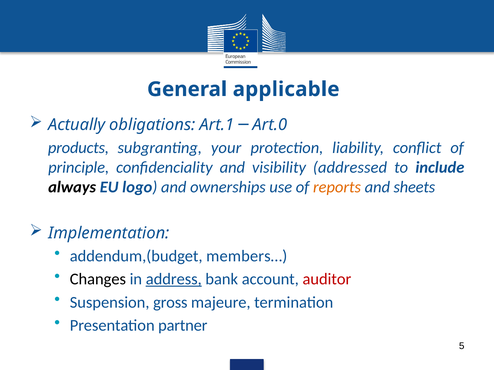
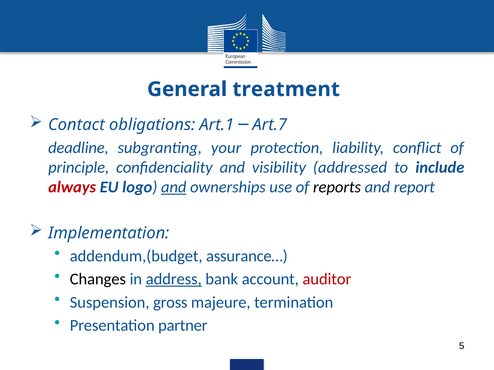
applicable: applicable -> treatment
Actually: Actually -> Contact
Art.0: Art.0 -> Art.7
products: products -> deadline
always colour: black -> red
and at (174, 187) underline: none -> present
reports colour: orange -> black
sheets: sheets -> report
members…: members… -> assurance…
